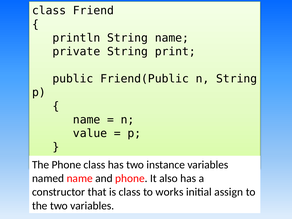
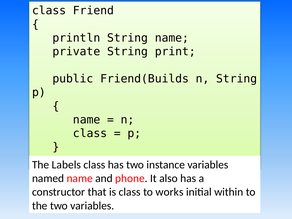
Friend(Public: Friend(Public -> Friend(Builds
value at (90, 133): value -> class
The Phone: Phone -> Labels
assign: assign -> within
